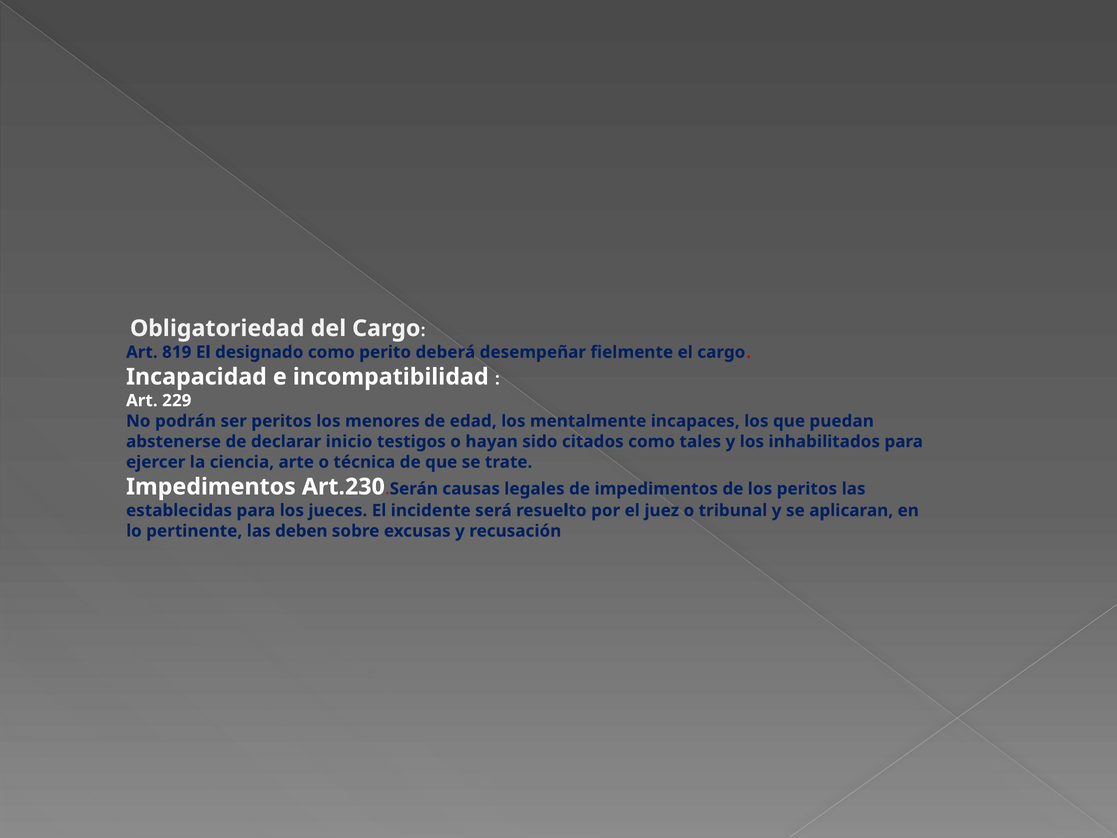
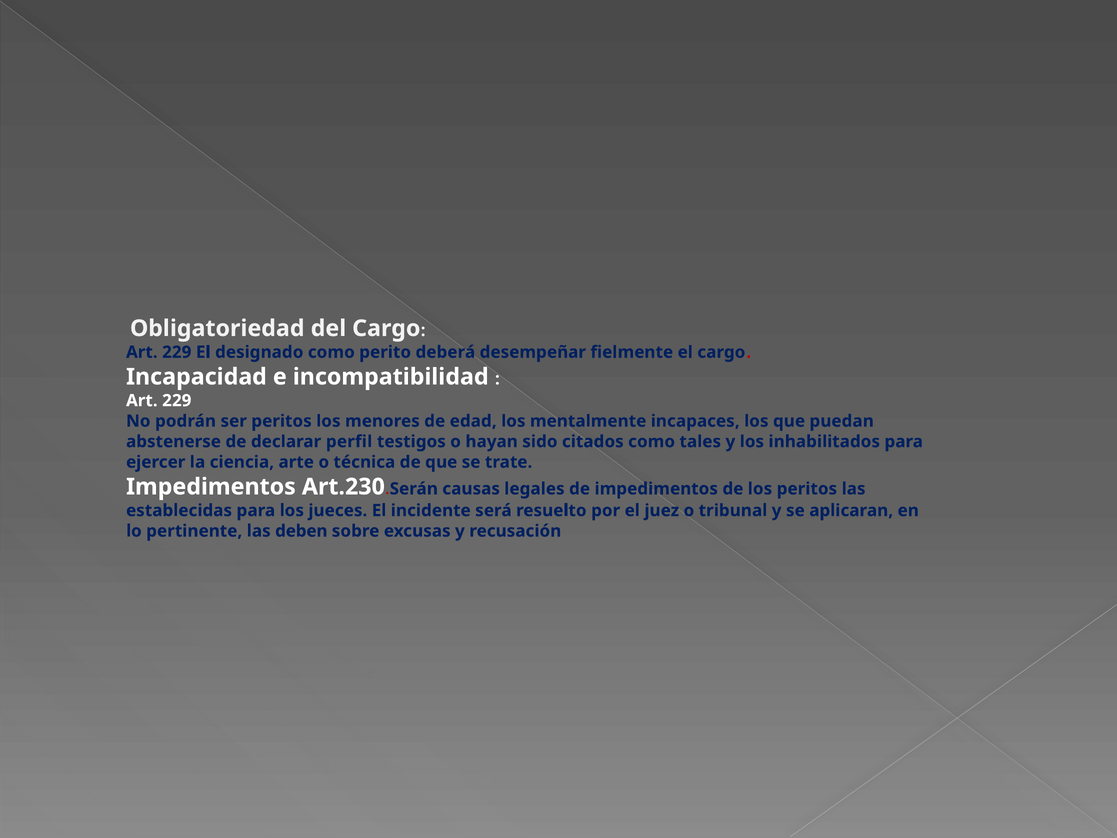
819 at (177, 352): 819 -> 229
inicio: inicio -> perfil
